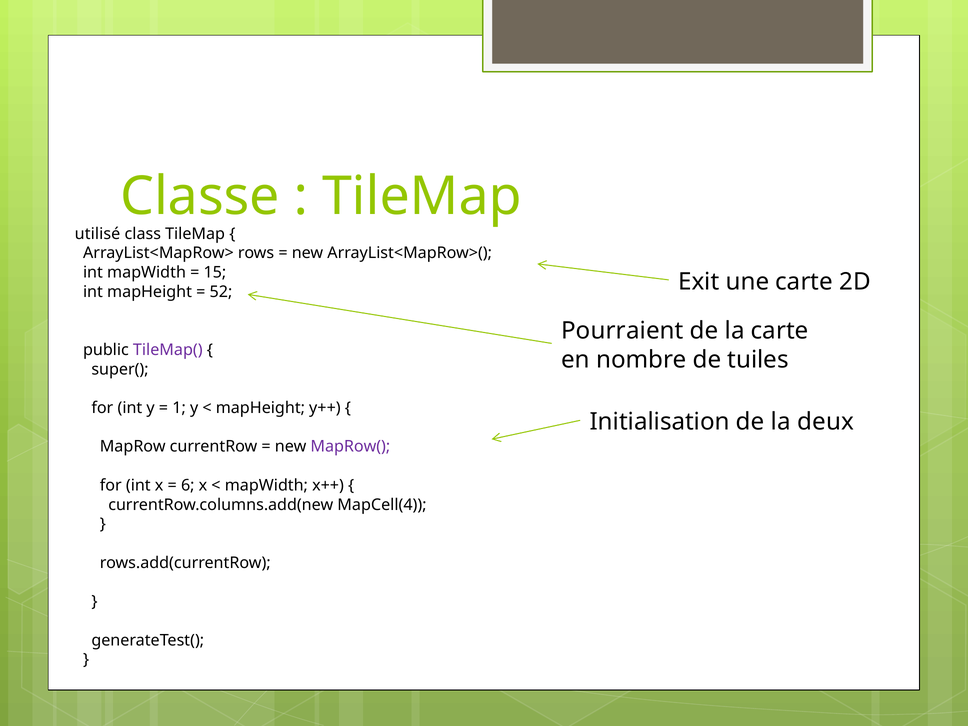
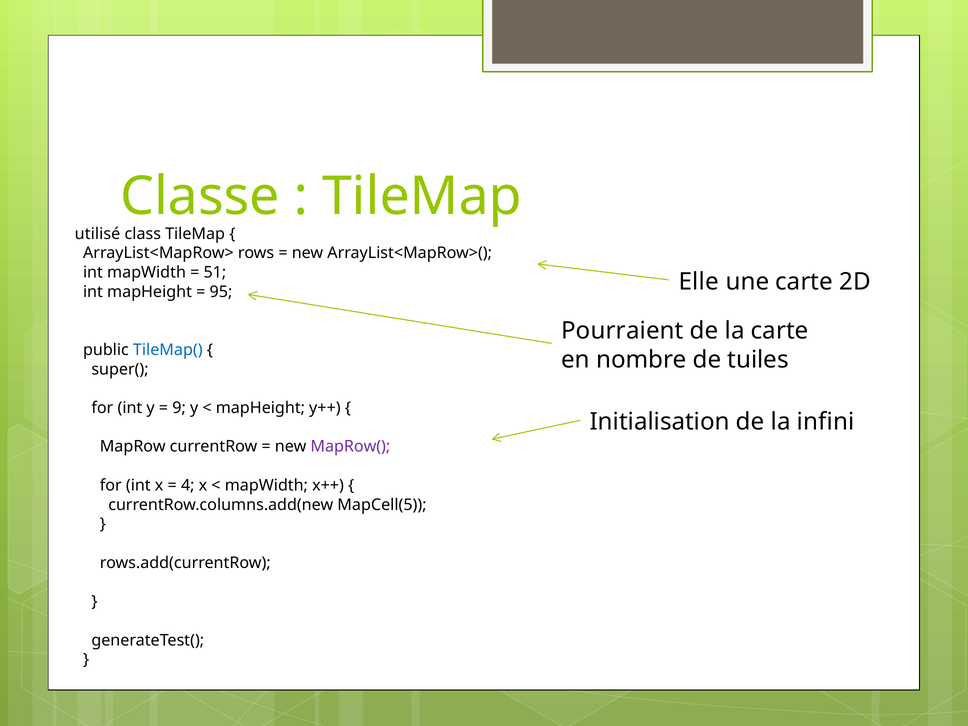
15: 15 -> 51
Exit: Exit -> Elle
52: 52 -> 95
TileMap( colour: purple -> blue
1: 1 -> 9
deux: deux -> infini
6: 6 -> 4
MapCell(4: MapCell(4 -> MapCell(5
